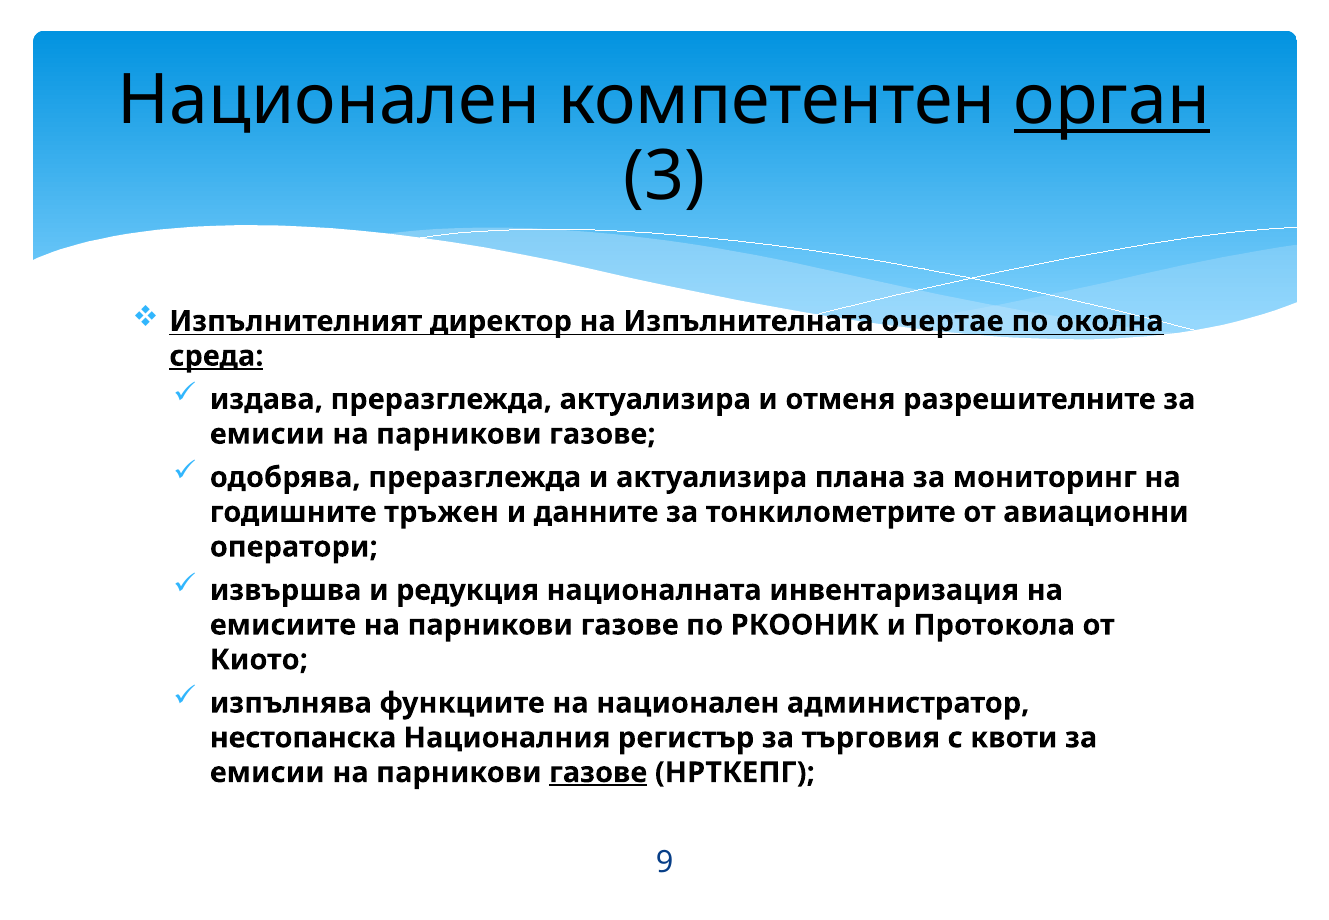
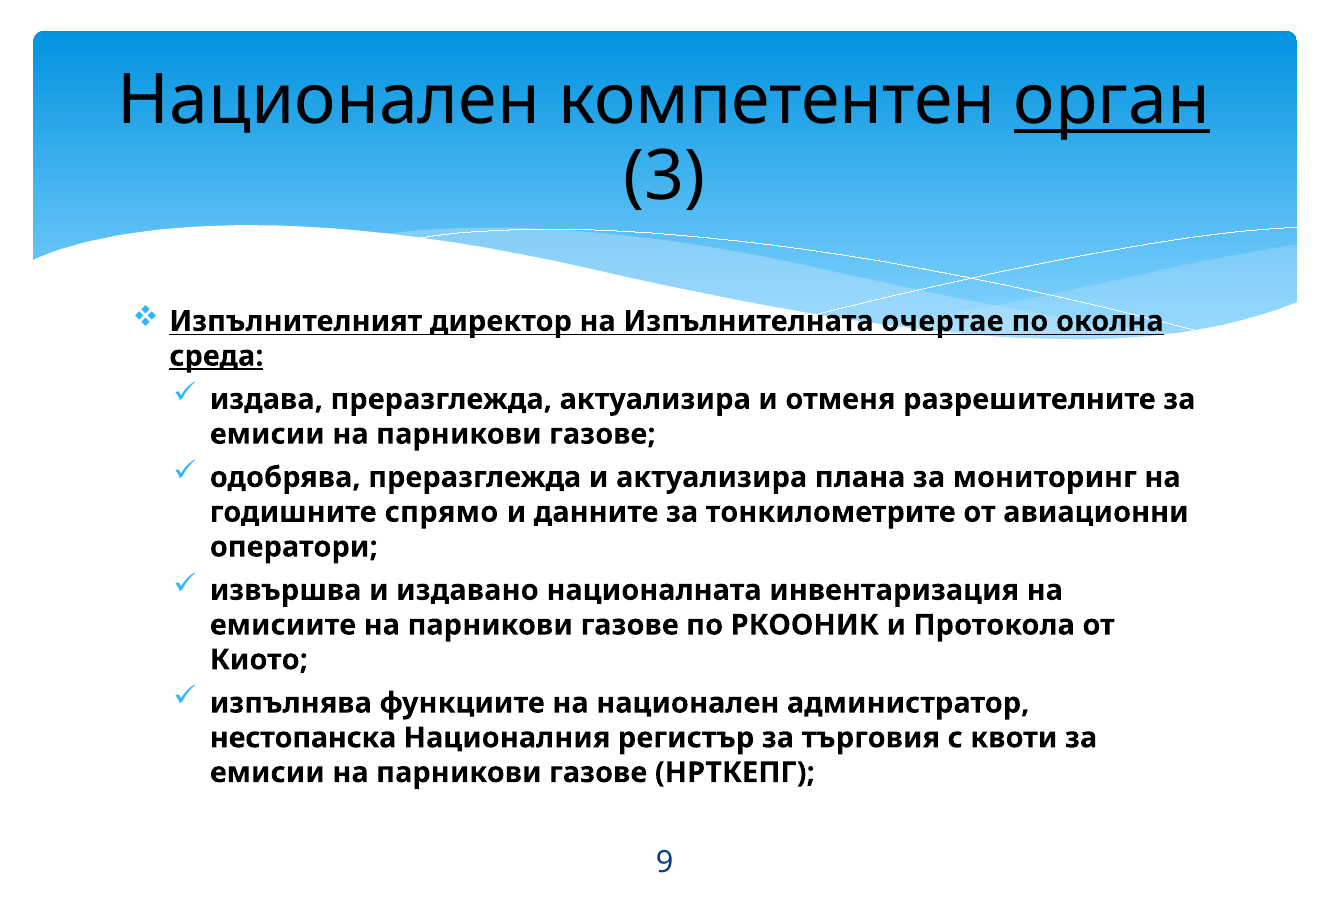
тръжен: тръжен -> спрямо
редукция: редукция -> издавано
газове at (598, 773) underline: present -> none
